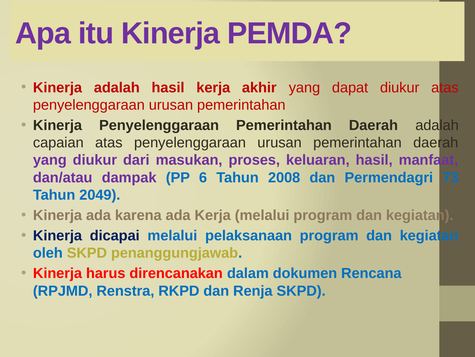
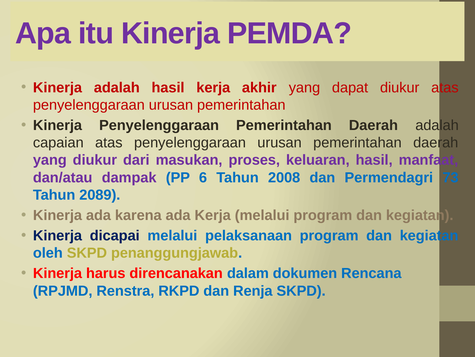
2049: 2049 -> 2089
